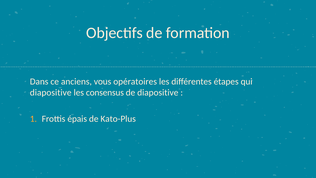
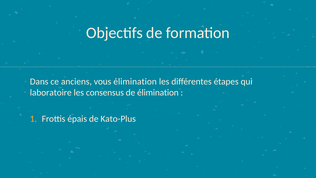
vous opératoires: opératoires -> élimination
diapositive at (51, 92): diapositive -> laboratoire
de diapositive: diapositive -> élimination
